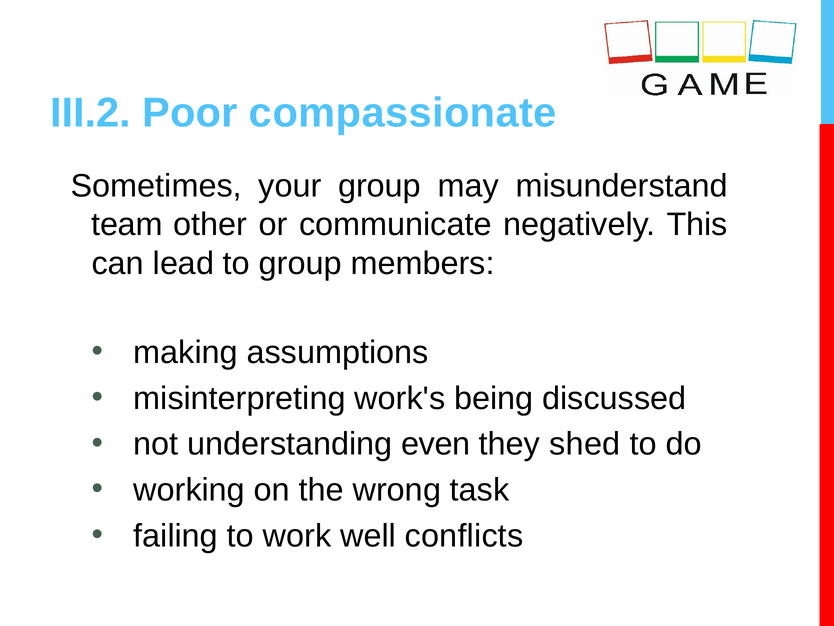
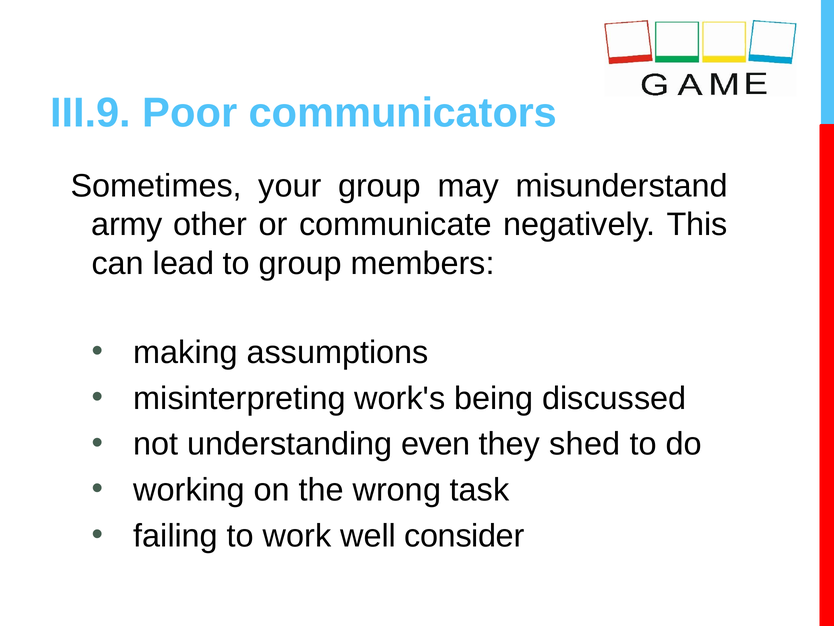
III.2: III.2 -> III.9
compassionate: compassionate -> communicators
team: team -> army
conflicts: conflicts -> consider
